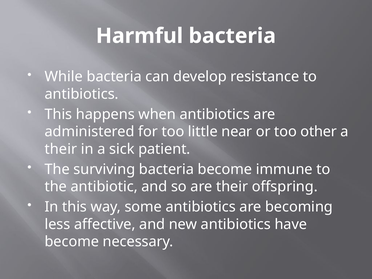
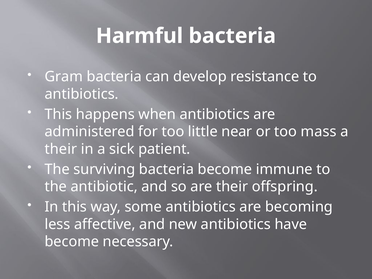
While: While -> Gram
other: other -> mass
